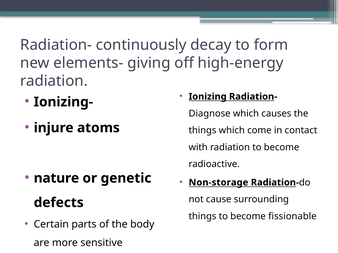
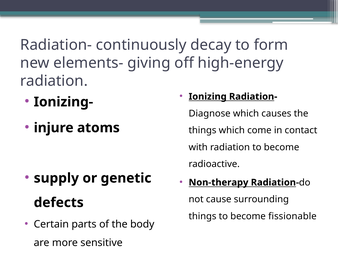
nature: nature -> supply
Non-storage: Non-storage -> Non-therapy
